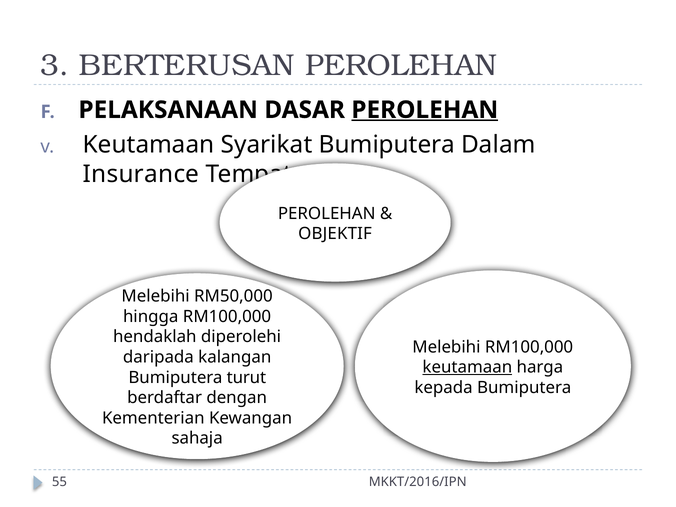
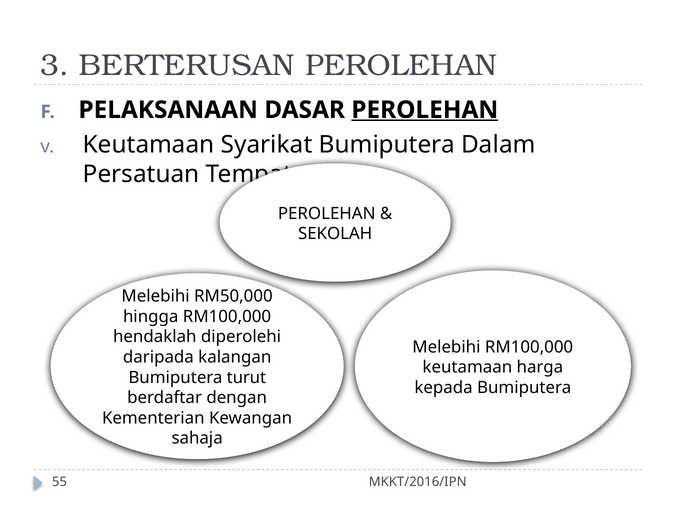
Insurance: Insurance -> Persatuan
OBJEKTIF: OBJEKTIF -> SEKOLAH
keutamaan at (467, 367) underline: present -> none
